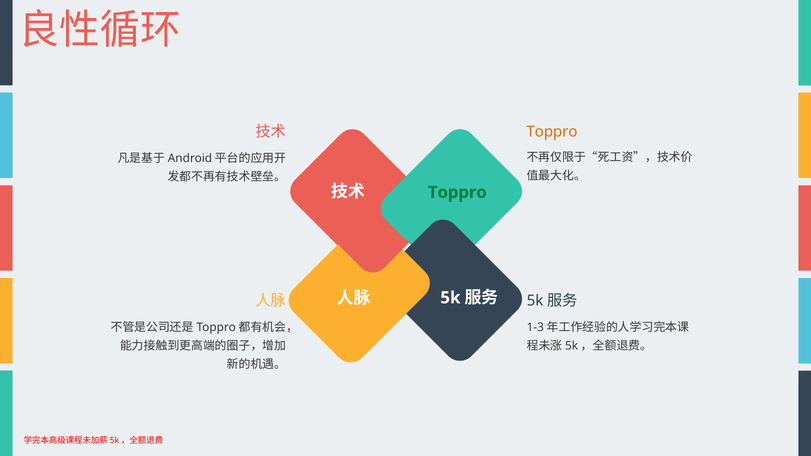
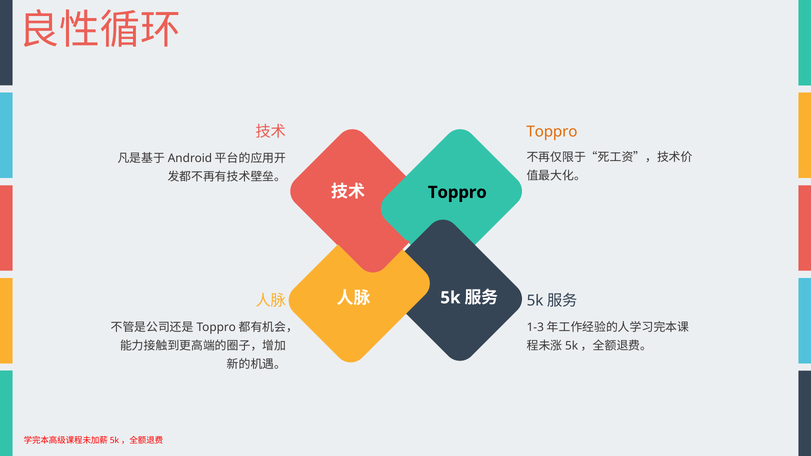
Toppro at (457, 192) colour: green -> black
